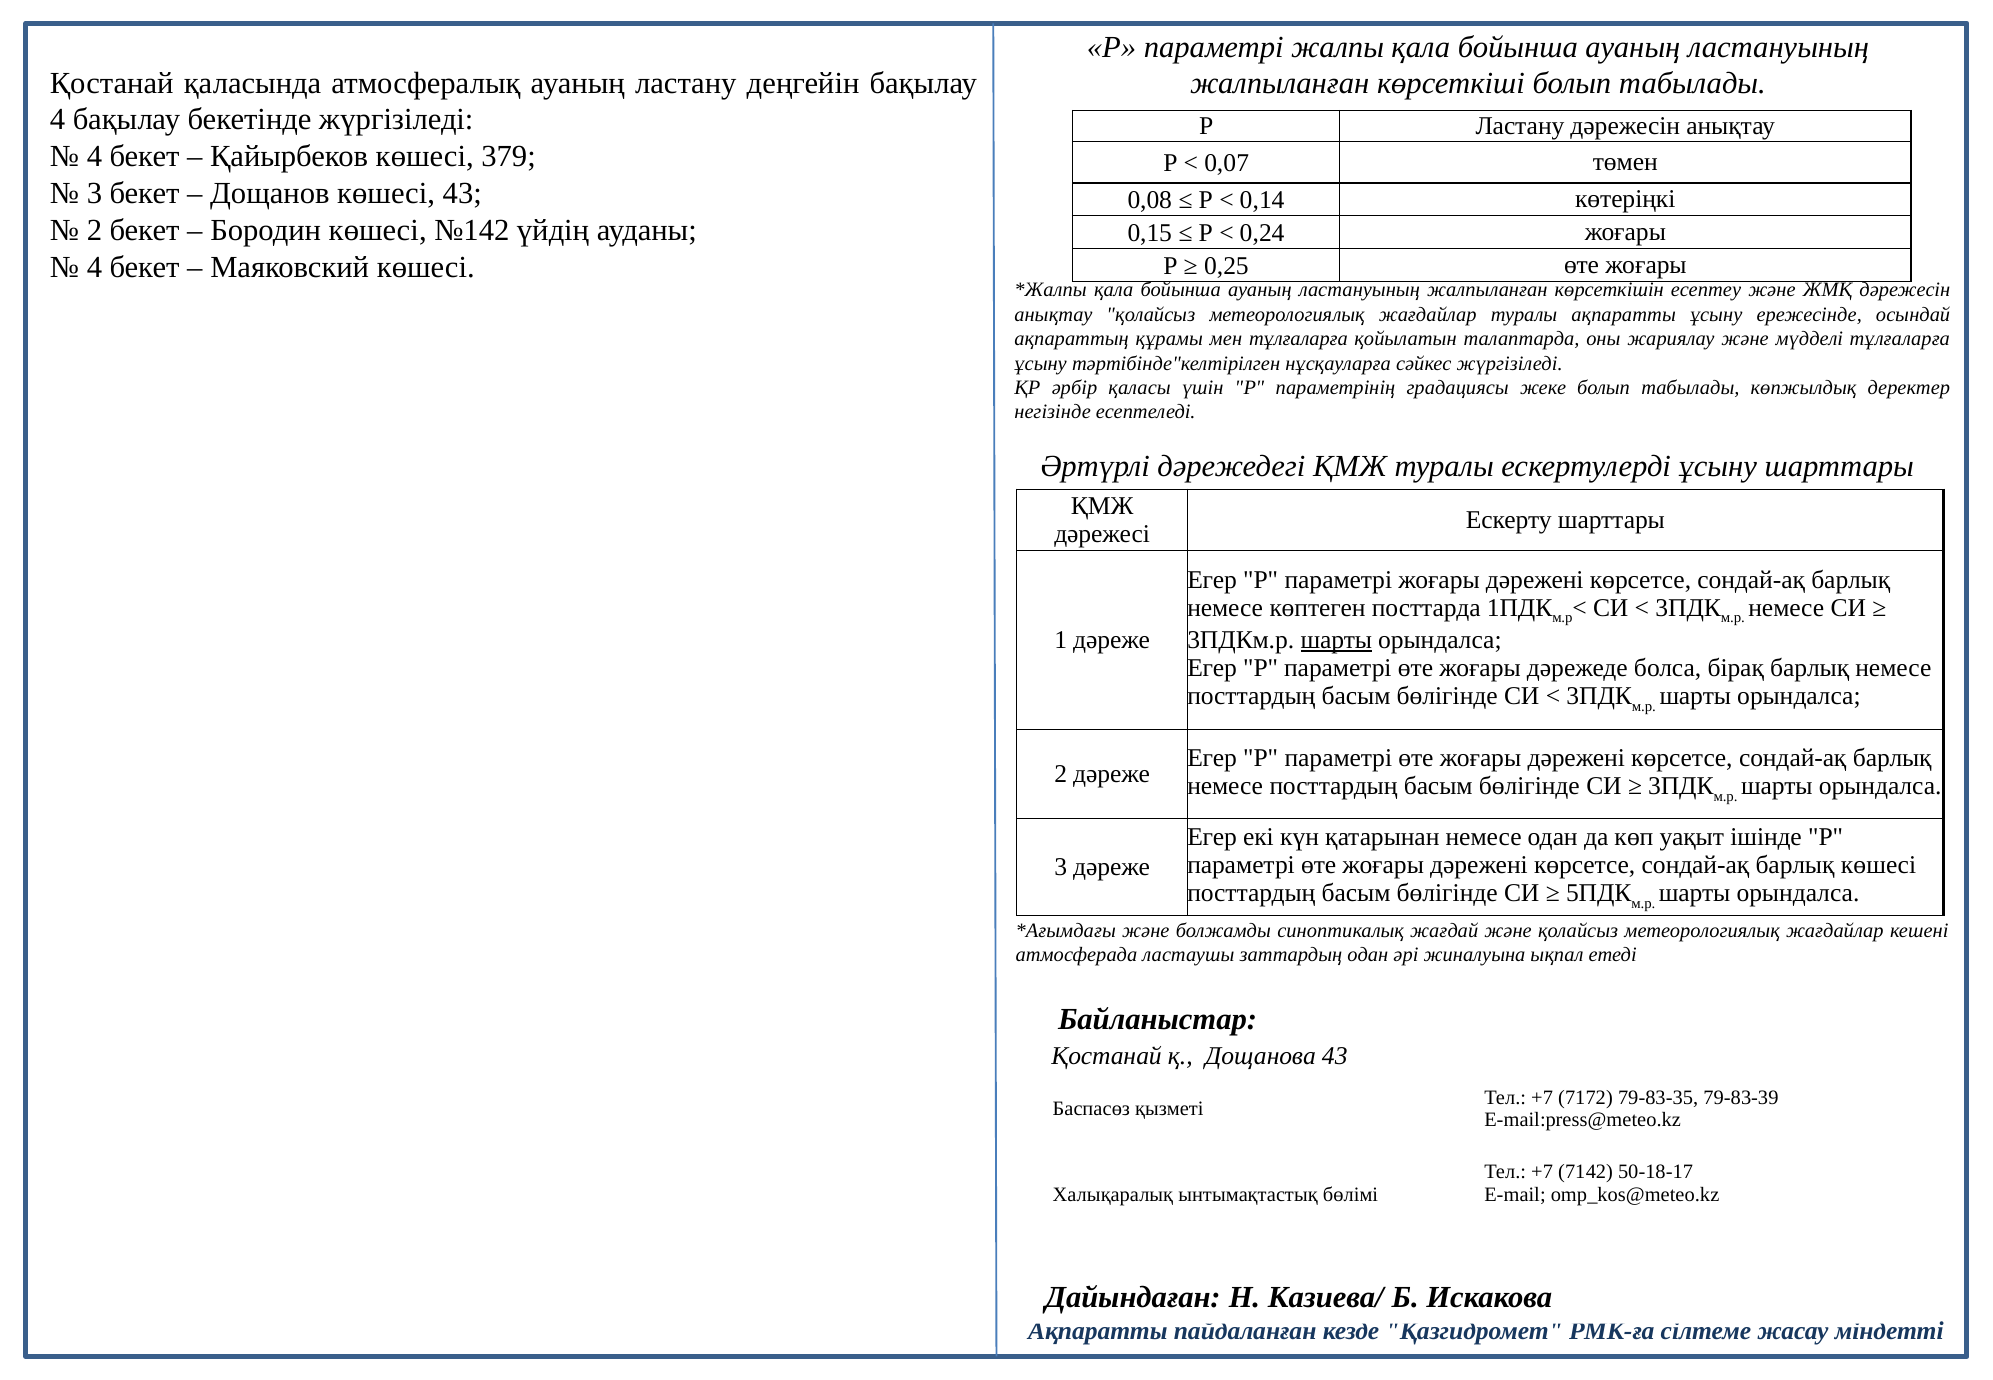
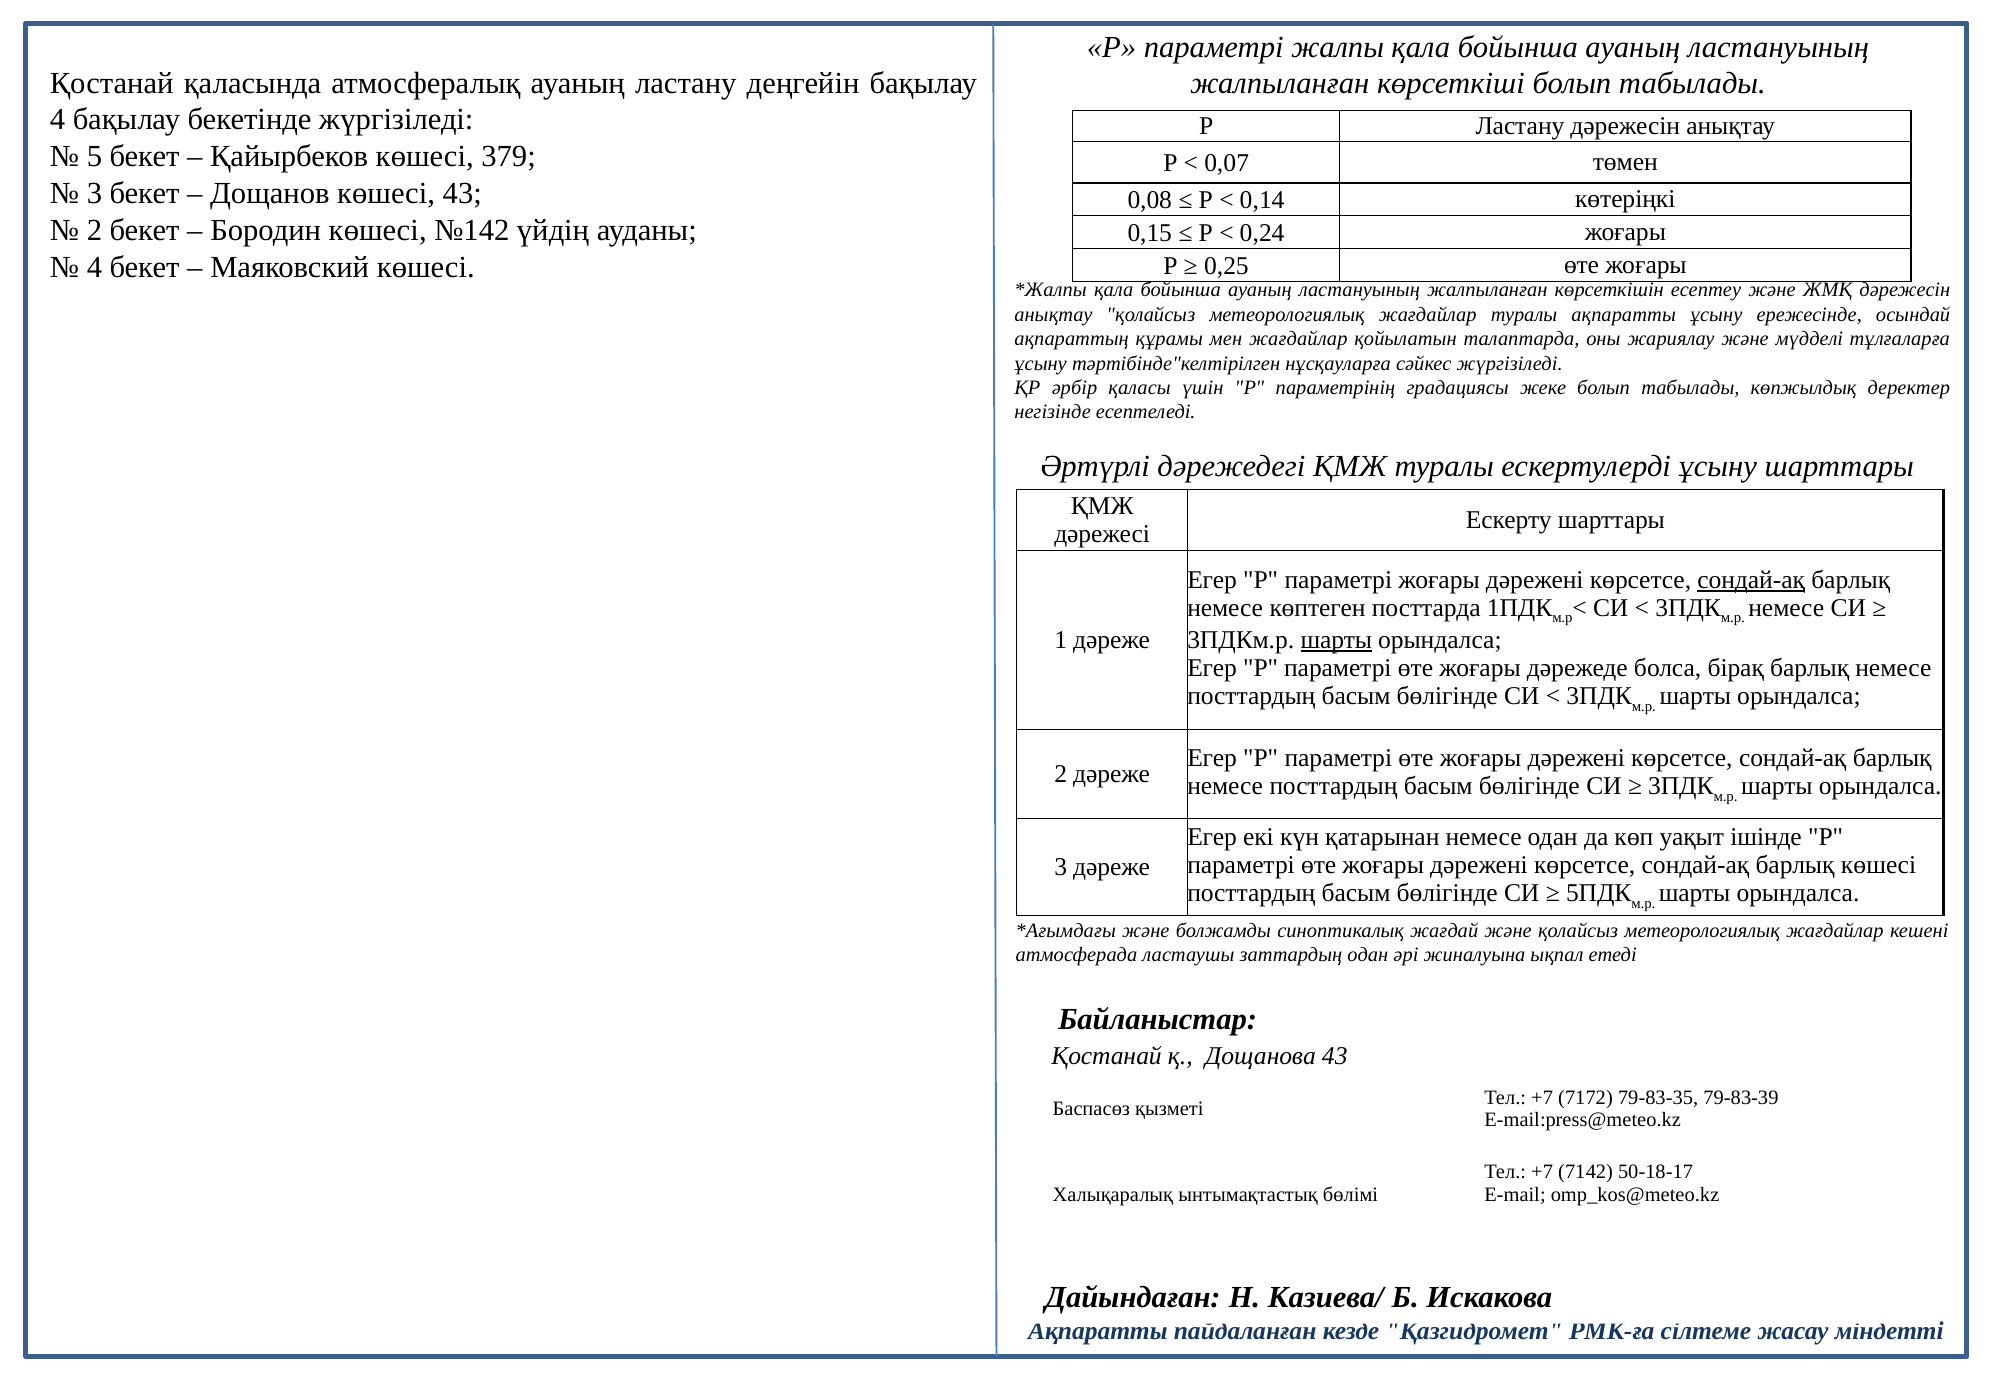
4 at (94, 156): 4 -> 5
мен тұлғаларға: тұлғаларға -> жағдайлар
сондай-ақ at (1751, 580) underline: none -> present
